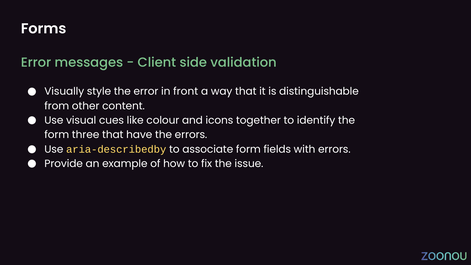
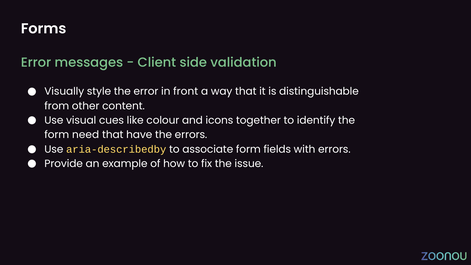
three: three -> need
